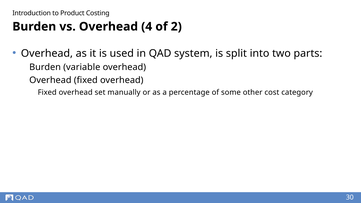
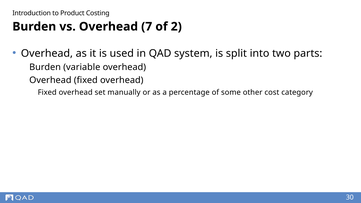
4: 4 -> 7
